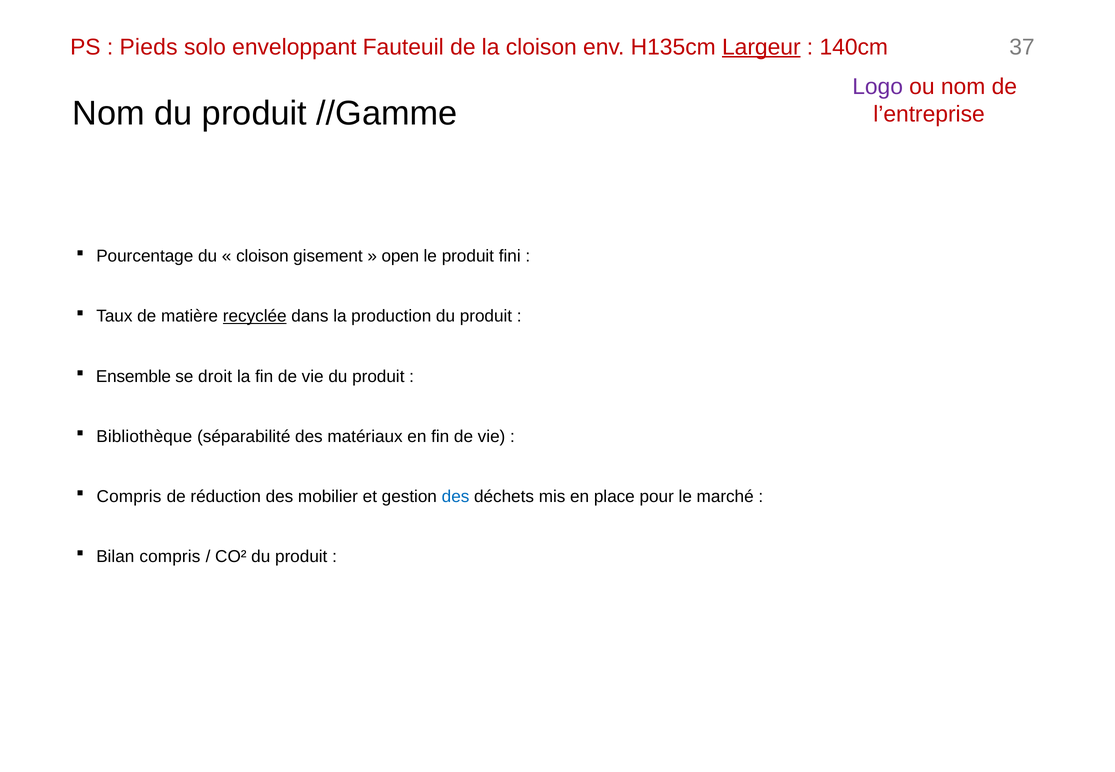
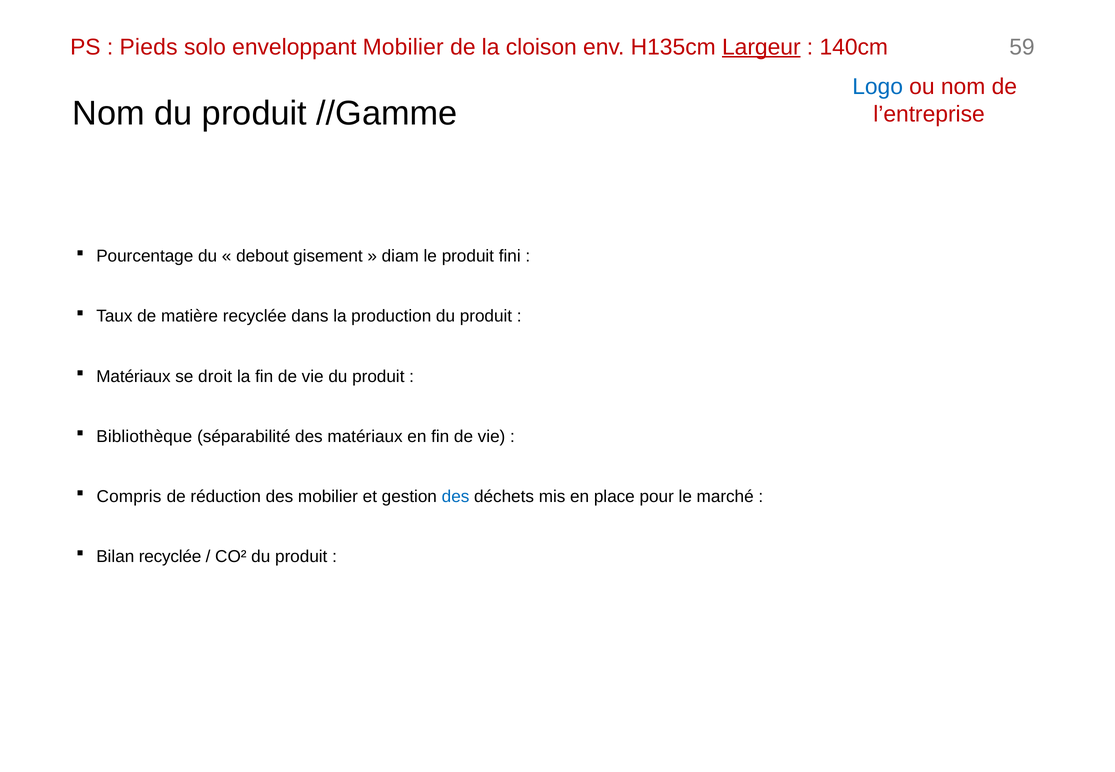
enveloppant Fauteuil: Fauteuil -> Mobilier
37: 37 -> 59
Logo colour: purple -> blue
cloison at (262, 256): cloison -> debout
open: open -> diam
recyclée at (255, 316) underline: present -> none
Ensemble at (133, 376): Ensemble -> Matériaux
Bilan compris: compris -> recyclée
